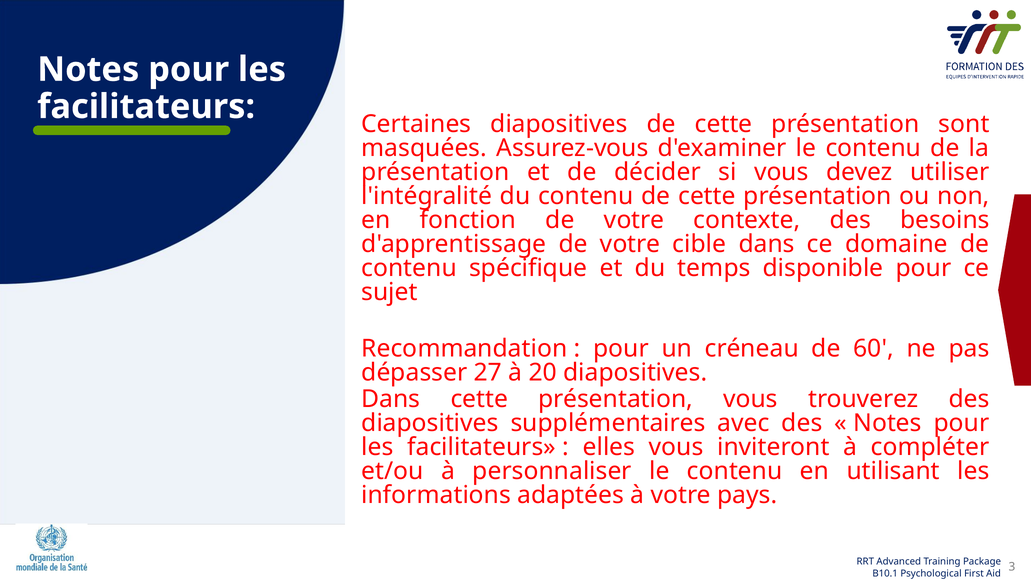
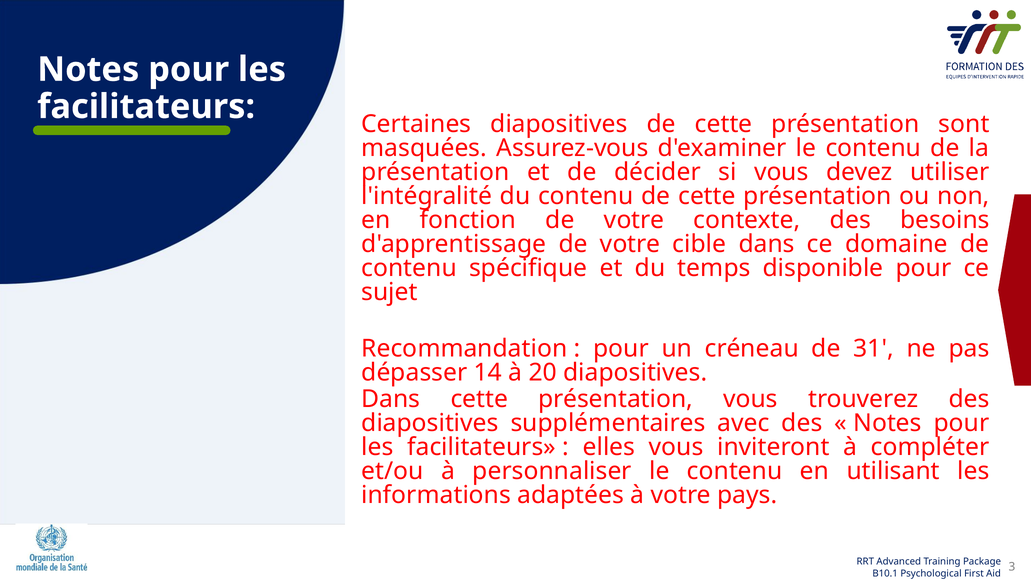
60: 60 -> 31
27: 27 -> 14
